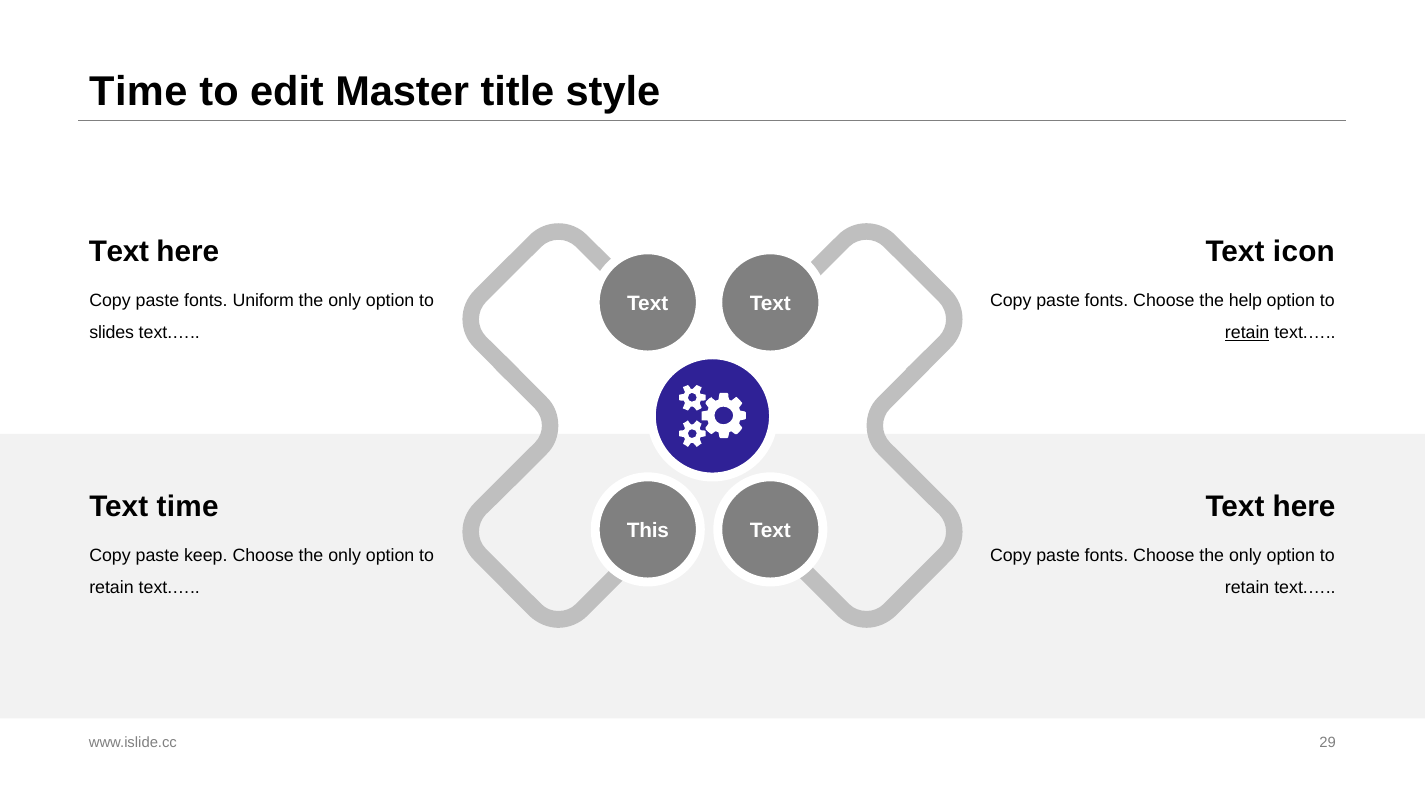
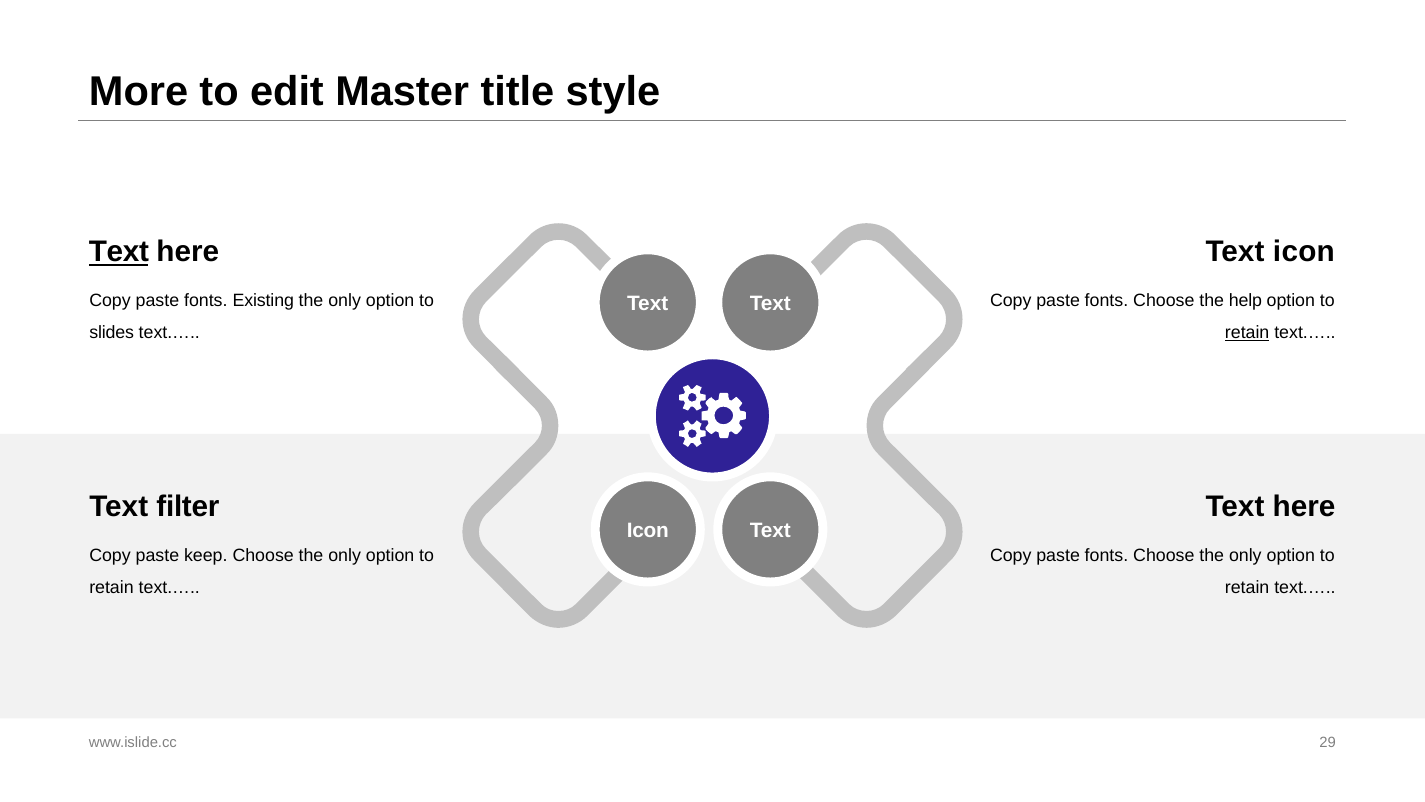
Time at (138, 92): Time -> More
Text at (119, 252) underline: none -> present
Uniform: Uniform -> Existing
Text time: time -> filter
This at (648, 531): This -> Icon
